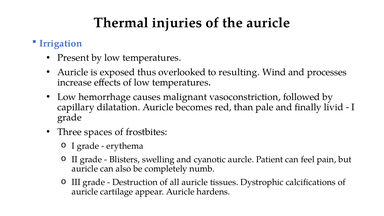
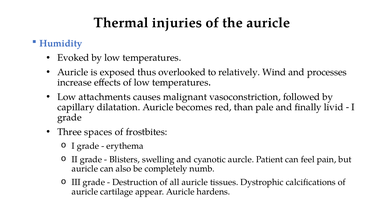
Irrigation: Irrigation -> Humidity
Present: Present -> Evoked
resulting: resulting -> relatively
hemorrhage: hemorrhage -> attachments
